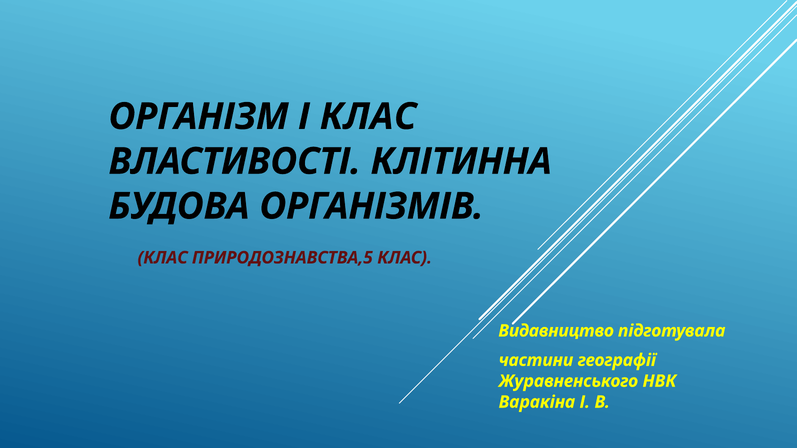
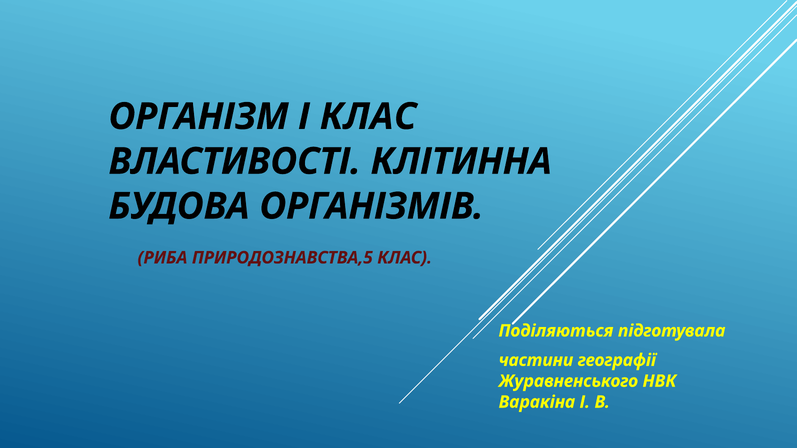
КЛАС at (163, 258): КЛАС -> РИБА
Видавництво: Видавництво -> Поділяються
